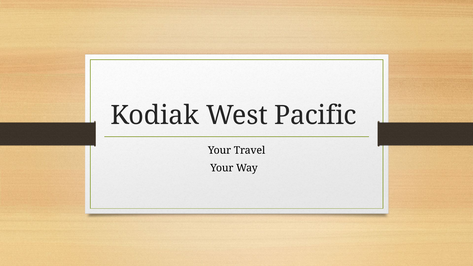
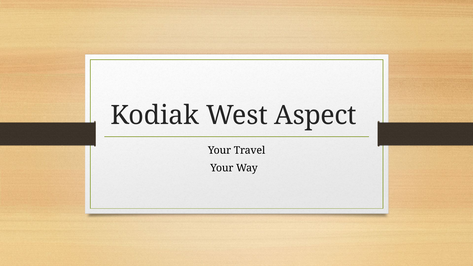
Pacific: Pacific -> Aspect
